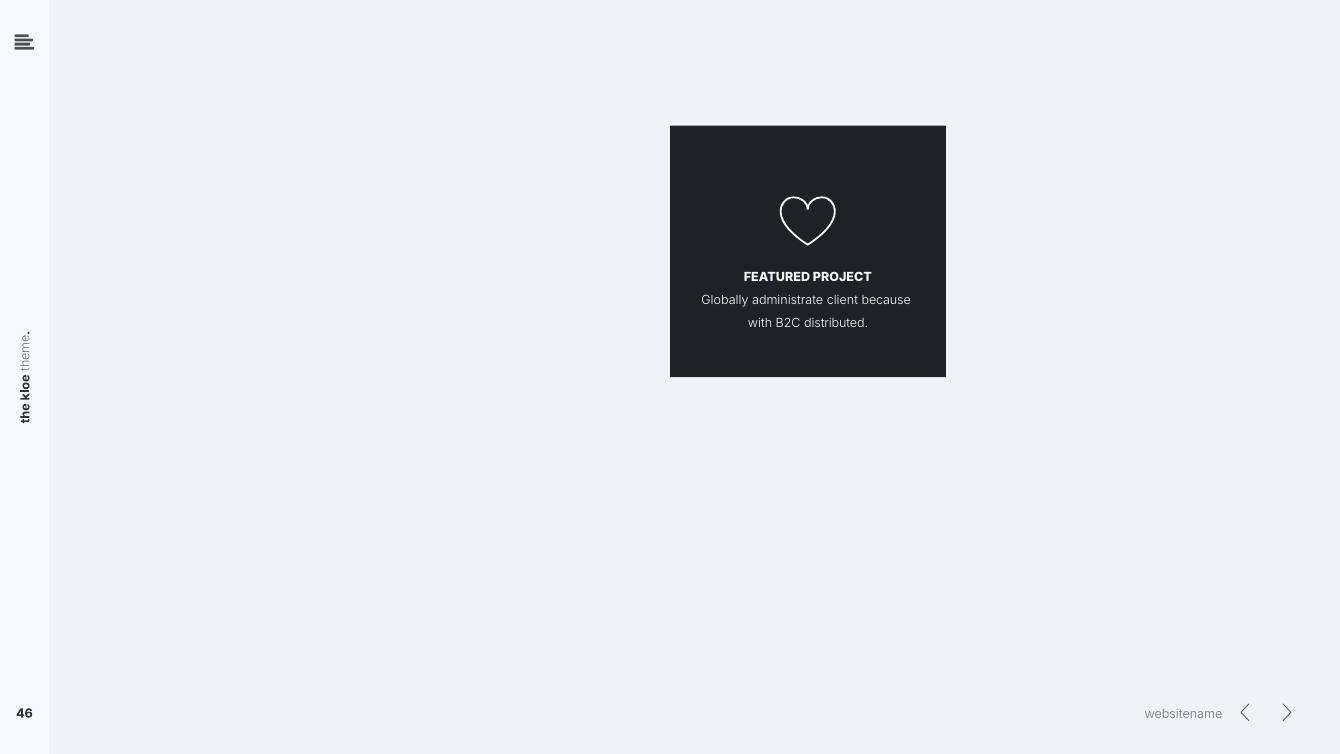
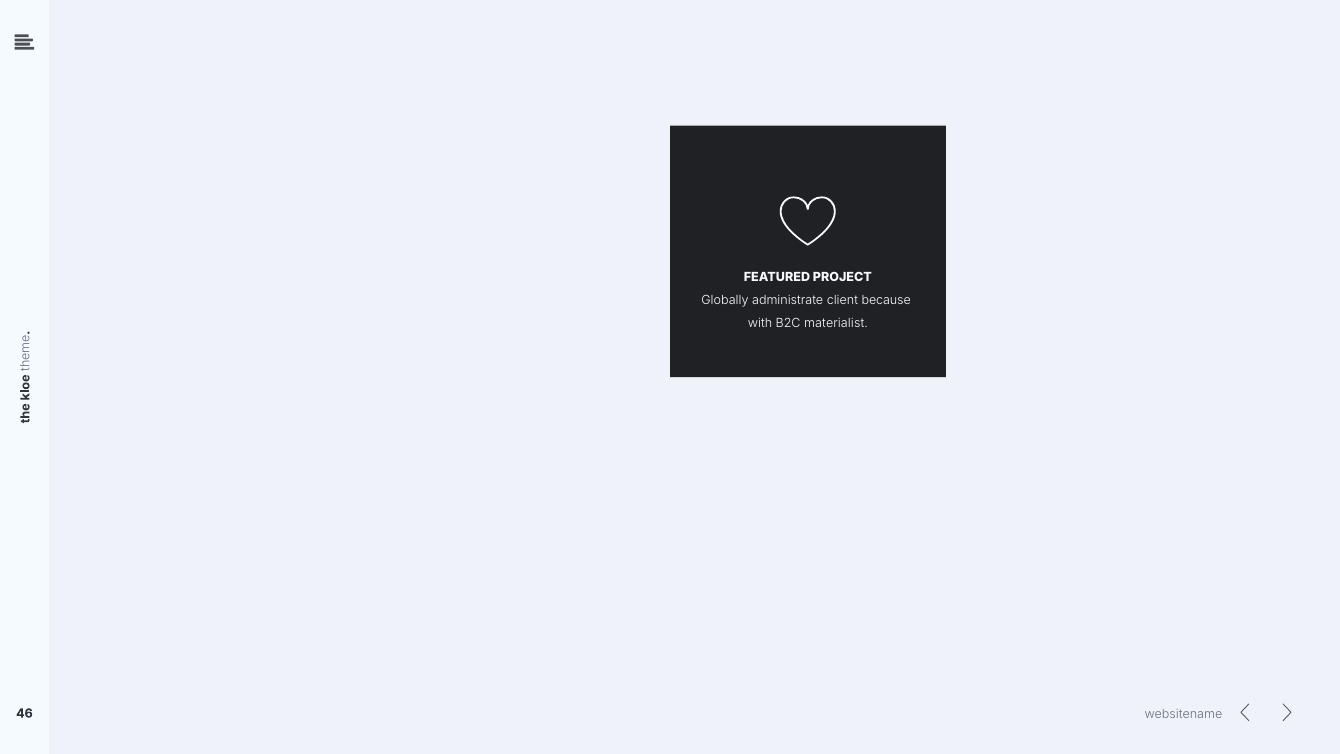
distributed: distributed -> materialist
